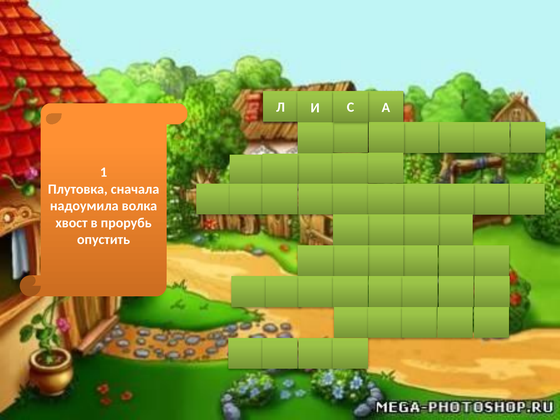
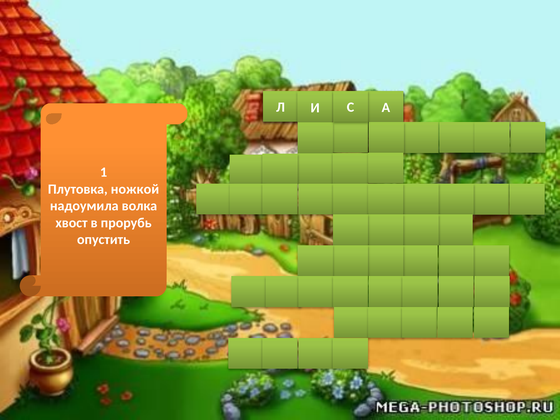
сначала: сначала -> ножкой
